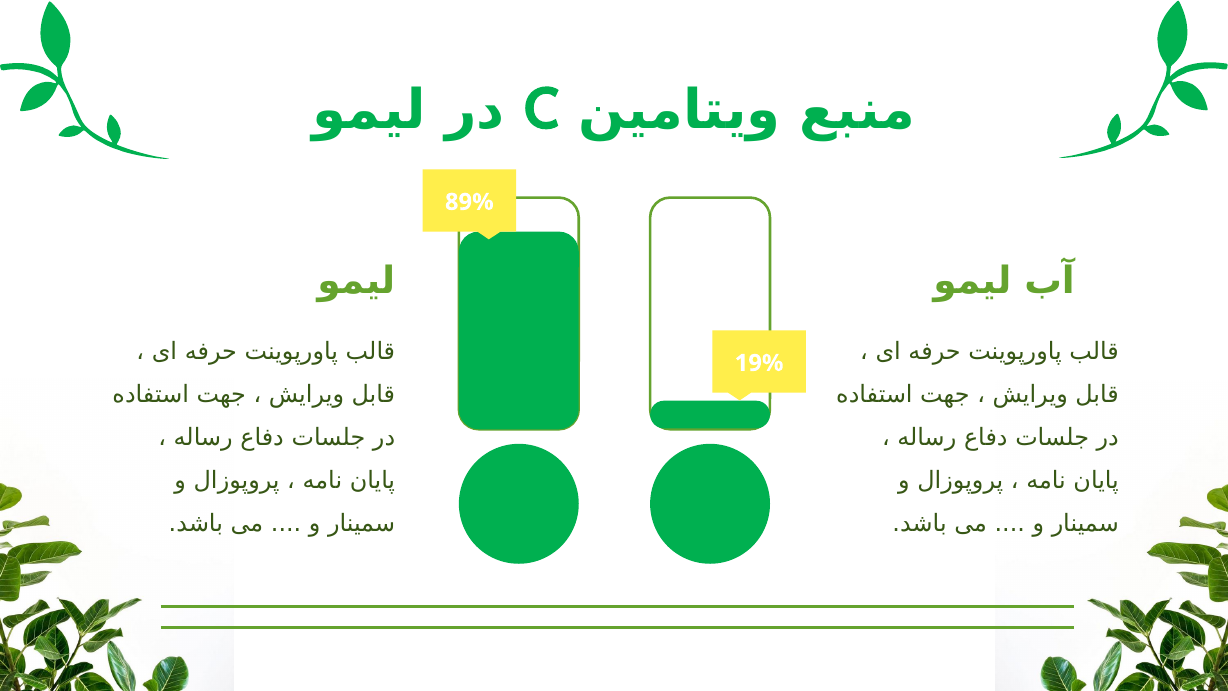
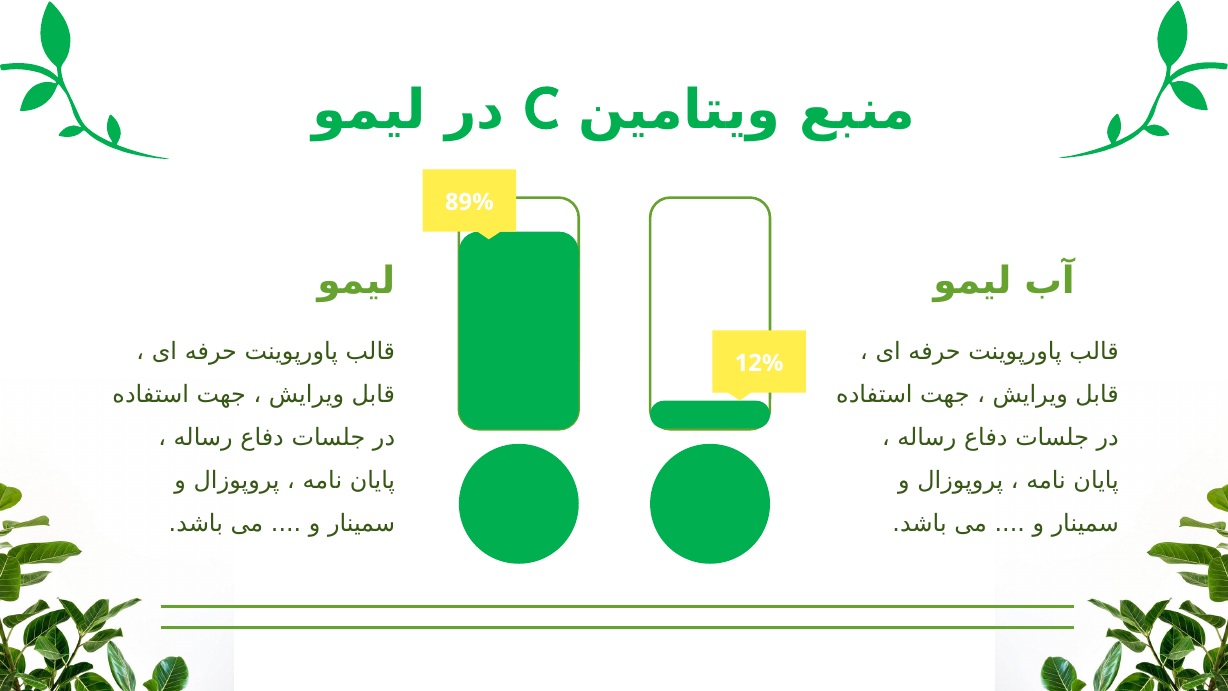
19%: 19% -> 12%
